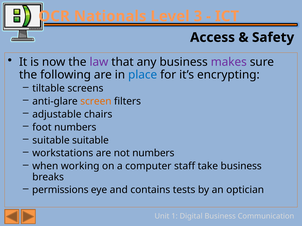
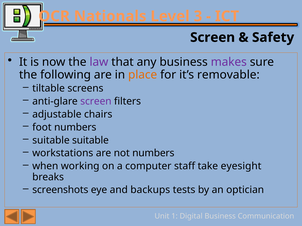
Access at (213, 38): Access -> Screen
place colour: blue -> orange
encrypting: encrypting -> removable
screen at (96, 102) colour: orange -> purple
take business: business -> eyesight
permissions: permissions -> screenshots
contains: contains -> backups
